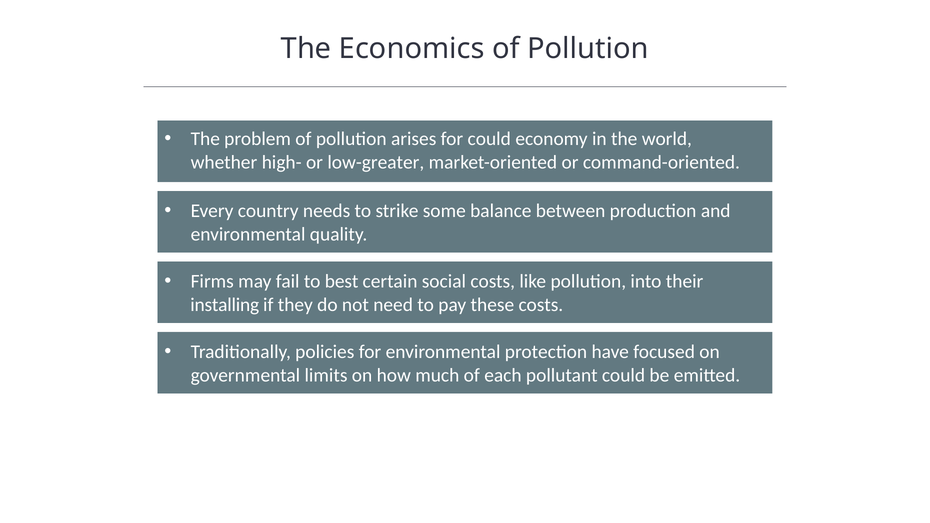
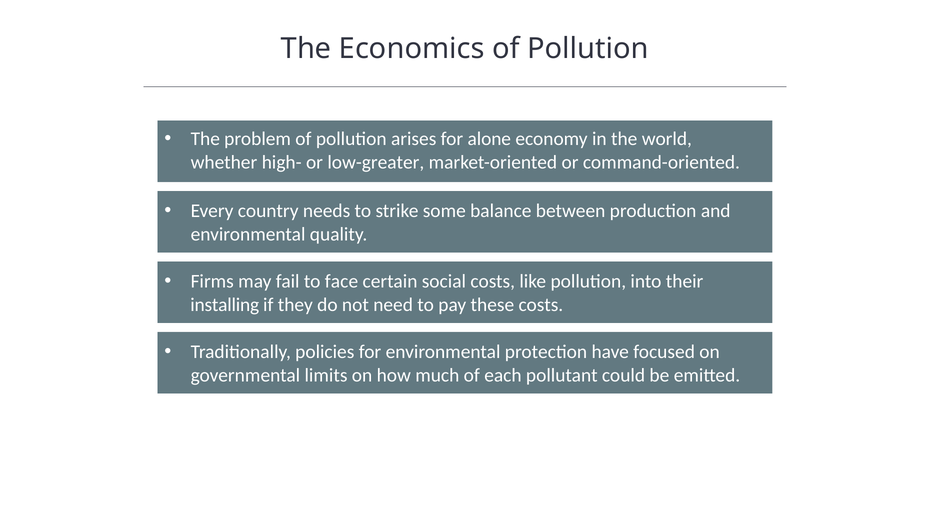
for could: could -> alone
best: best -> face
